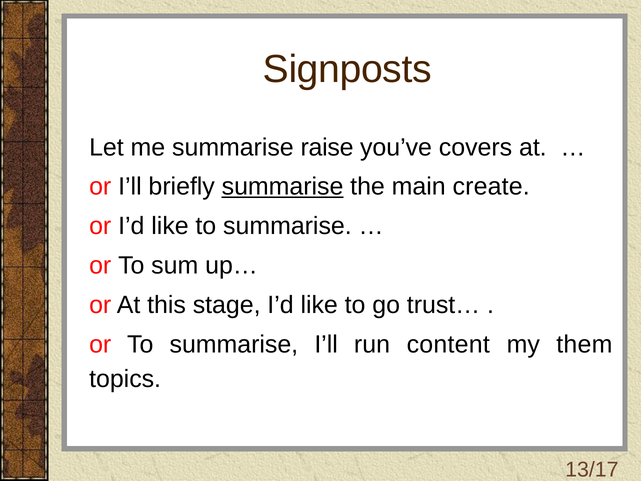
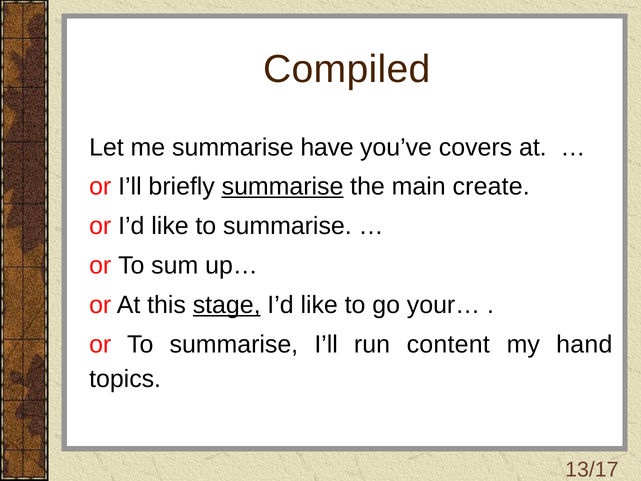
Signposts: Signposts -> Compiled
raise: raise -> have
stage underline: none -> present
trust…: trust… -> your…
them: them -> hand
